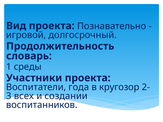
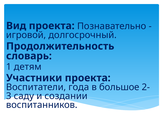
среды: среды -> детям
кругозор: кругозор -> большое
всех: всех -> саду
